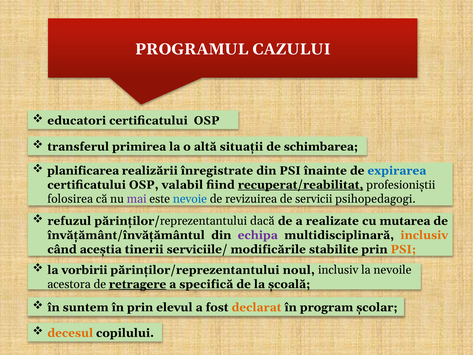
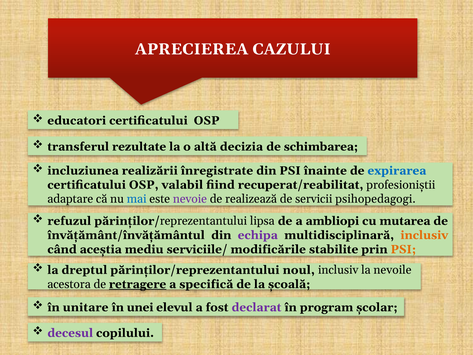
PROGRAMUL: PROGRAMUL -> APRECIEREA
primirea: primirea -> rezultate
situaţii: situaţii -> decizia
planificarea: planificarea -> incluziunea
recuperat/reabilitat underline: present -> none
folosirea: folosirea -> adaptare
mai colour: purple -> blue
nevoie colour: blue -> purple
revizuirea: revizuirea -> realizează
dacă: dacă -> lipsa
realizate: realizate -> ambliopi
tinerii: tinerii -> mediu
vorbirii: vorbirii -> dreptul
suntem: suntem -> unitare
în prin: prin -> unei
declarat colour: orange -> purple
decesul colour: orange -> purple
